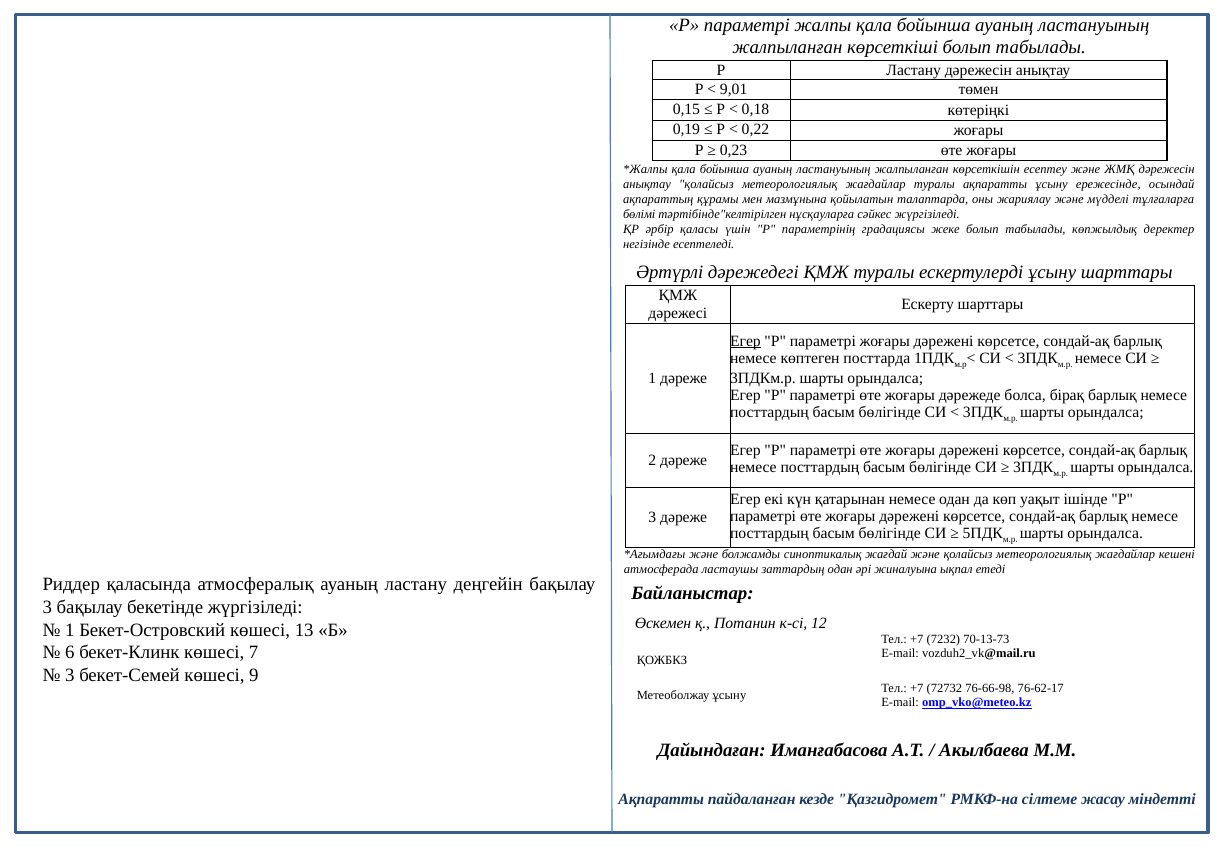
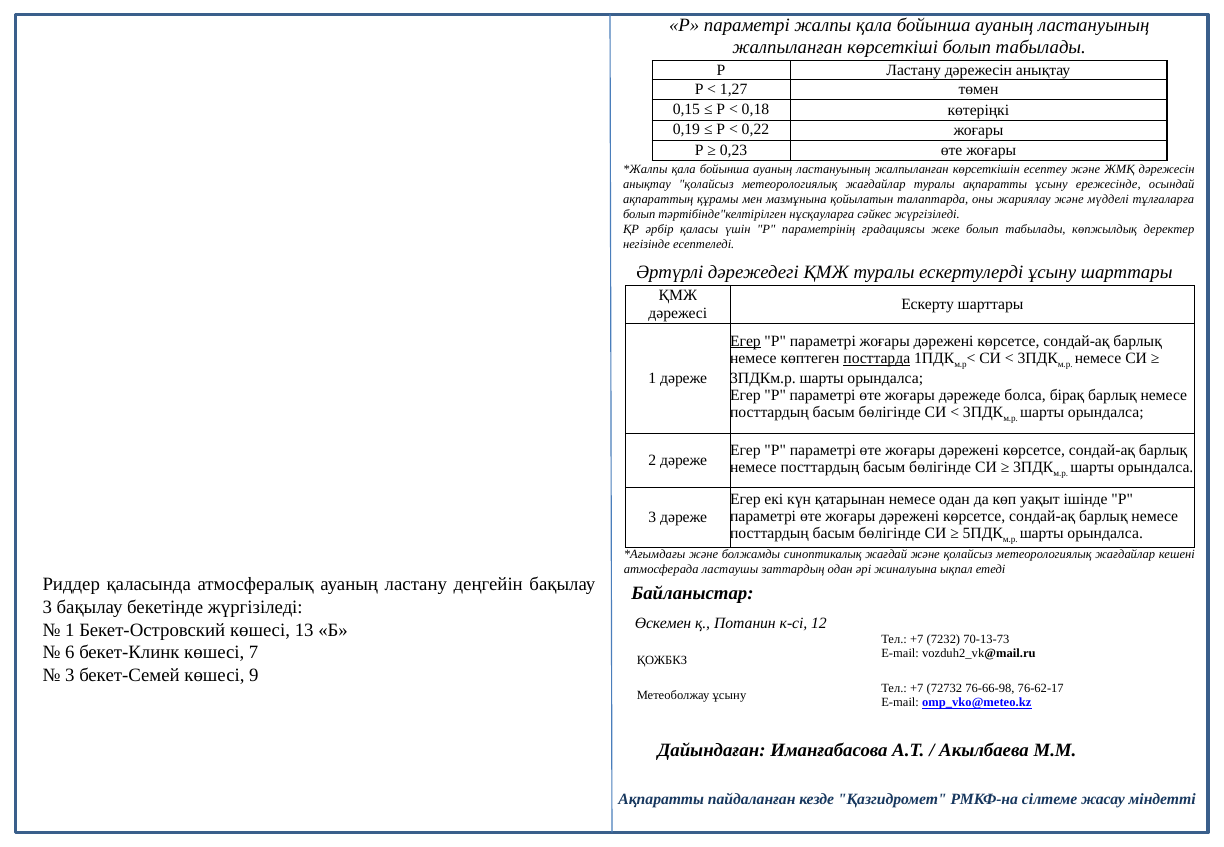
9,01: 9,01 -> 1,27
бөлімі at (639, 214): бөлімі -> болып
посттарда underline: none -> present
